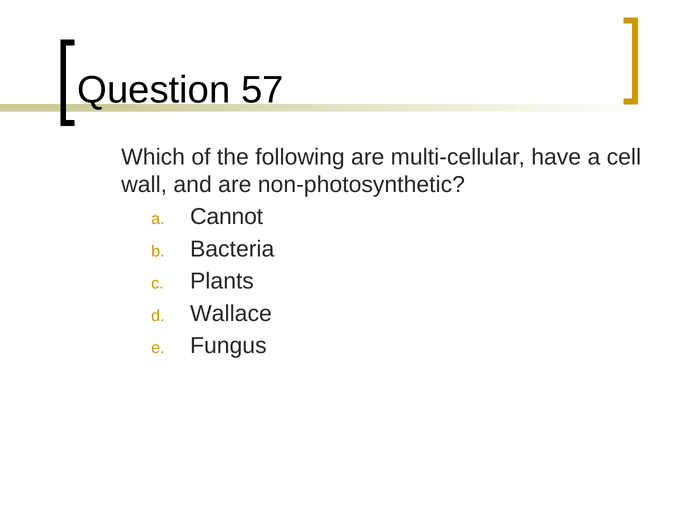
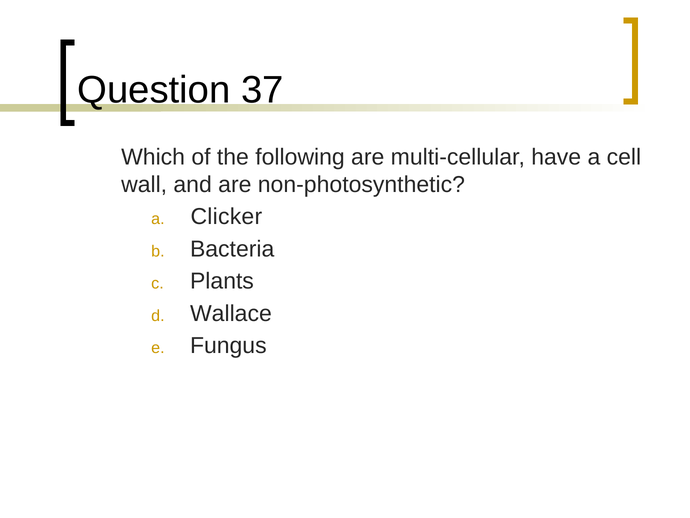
57: 57 -> 37
Cannot: Cannot -> Clicker
